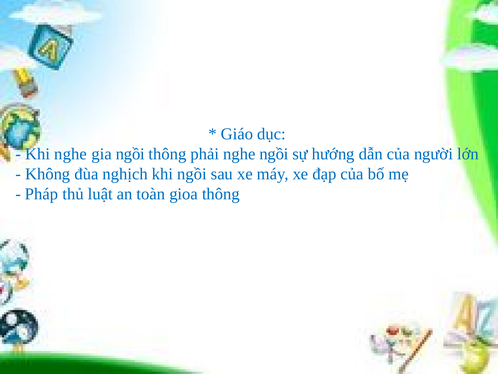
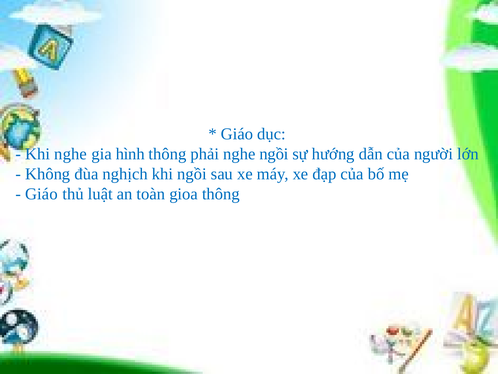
gia ngồi: ngồi -> hình
Pháp at (41, 194): Pháp -> Giáo
